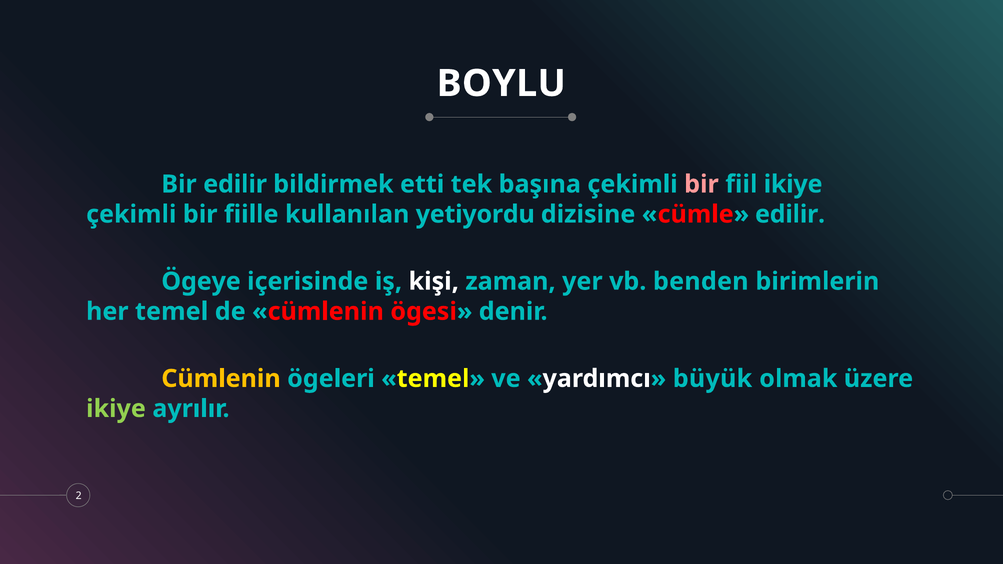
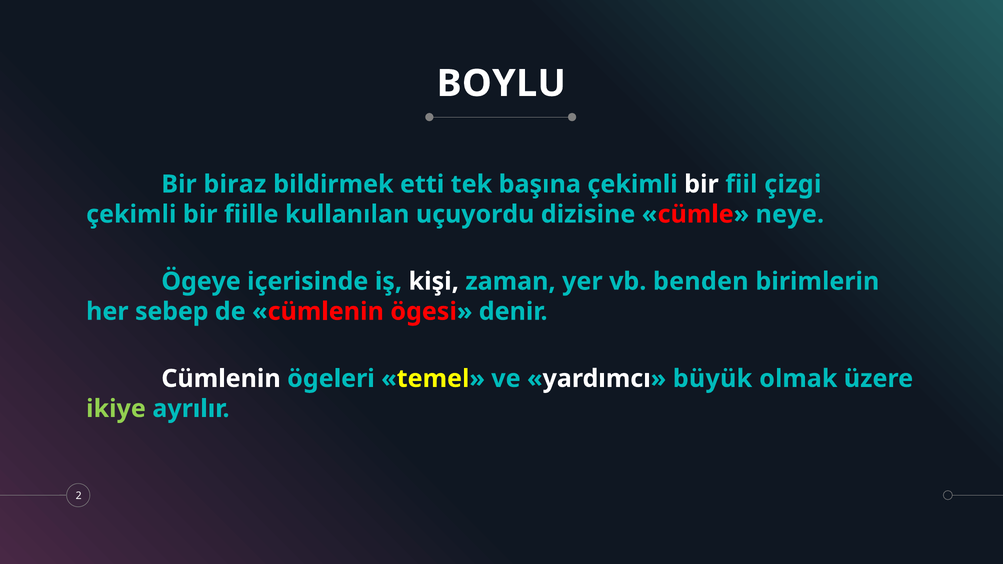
Bir edilir: edilir -> biraz
bir at (701, 184) colour: pink -> white
fiil ikiye: ikiye -> çizgi
yetiyordu: yetiyordu -> uçuyordu
cümle edilir: edilir -> neye
her temel: temel -> sebep
Cümlenin at (221, 379) colour: yellow -> white
